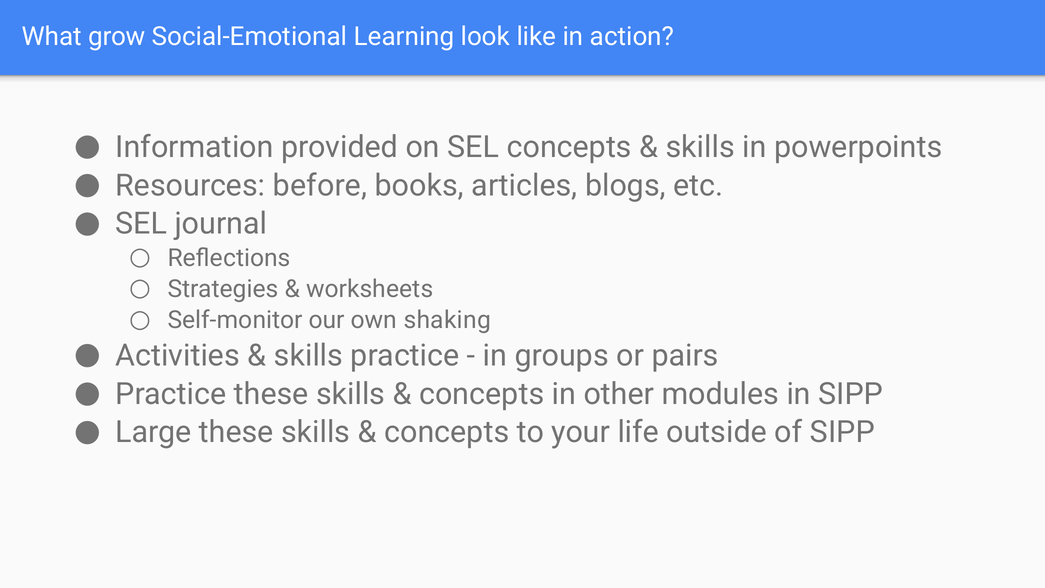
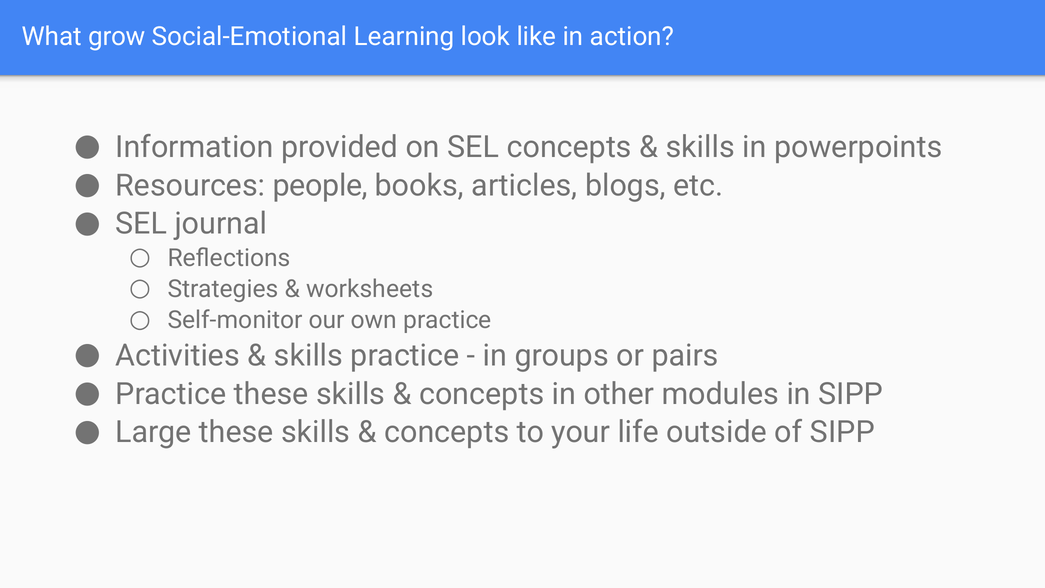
before: before -> people
own shaking: shaking -> practice
